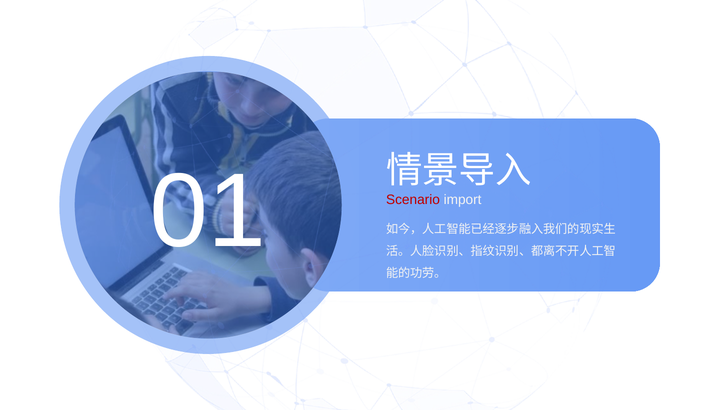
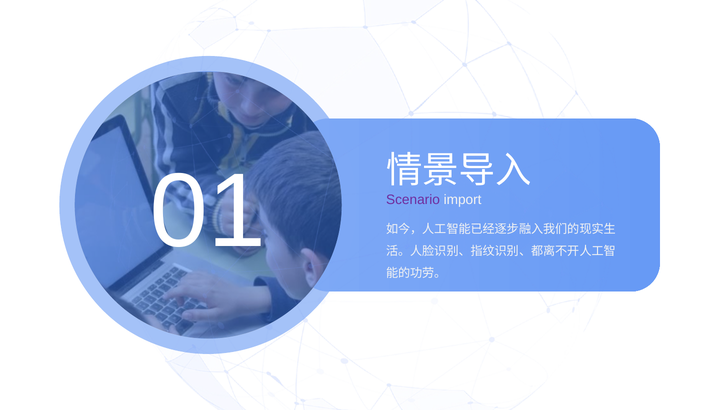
Scenario colour: red -> purple
